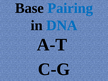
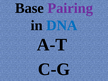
Pairing colour: blue -> purple
